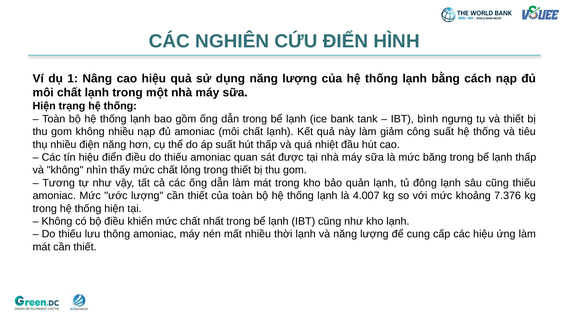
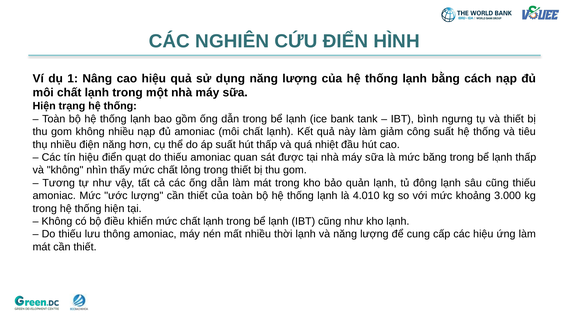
điển điều: điều -> quạt
4.007: 4.007 -> 4.010
7.376: 7.376 -> 3.000
mức chất nhất: nhất -> lạnh
